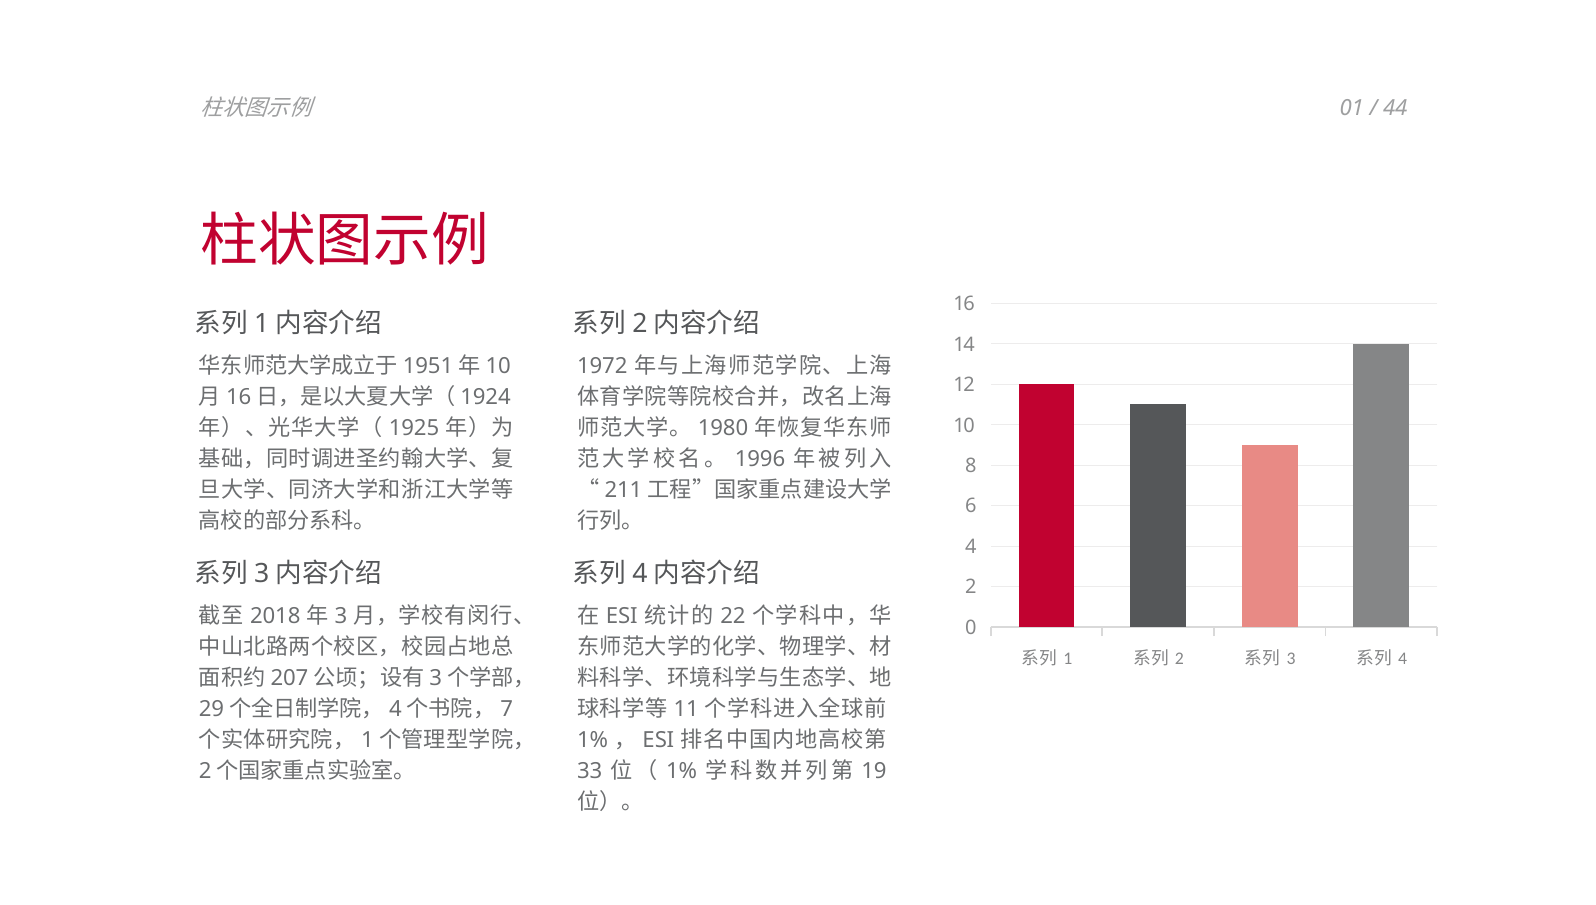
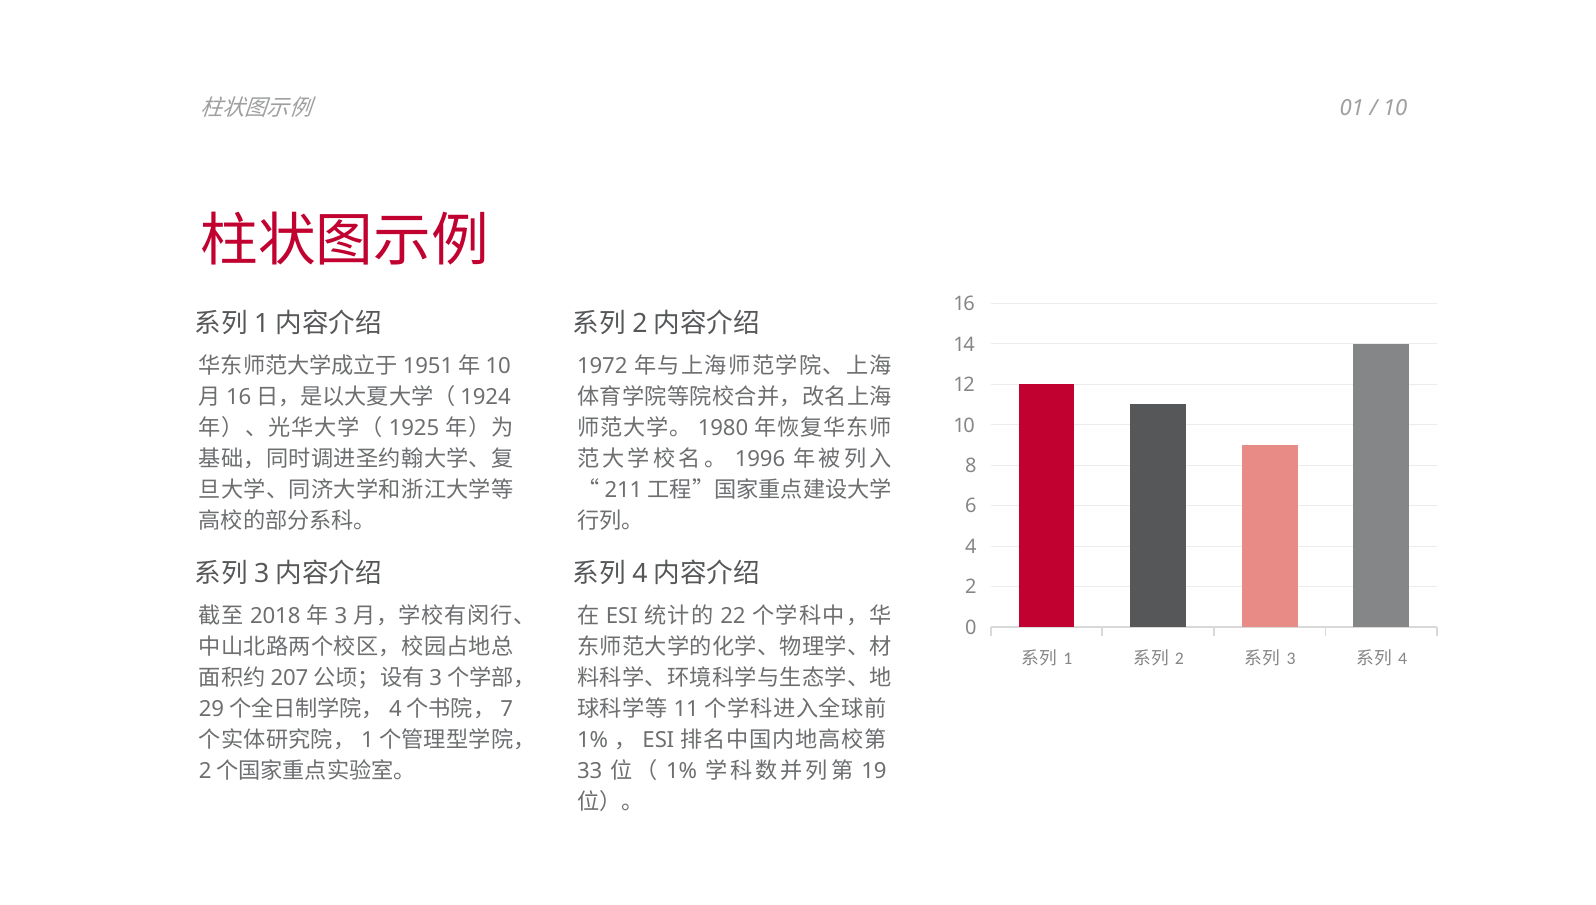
44 at (1395, 108): 44 -> 10
